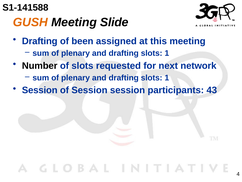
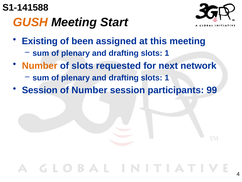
Slide: Slide -> Start
Drafting at (40, 41): Drafting -> Existing
Number at (40, 66) colour: black -> orange
of Session: Session -> Number
43: 43 -> 99
